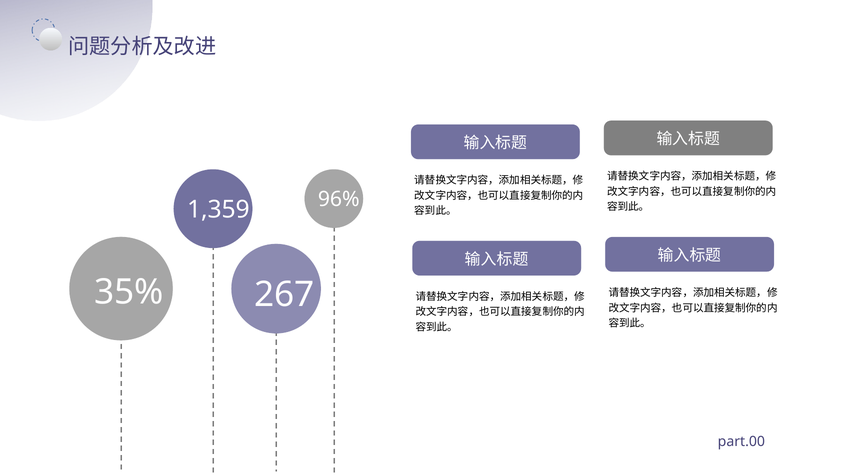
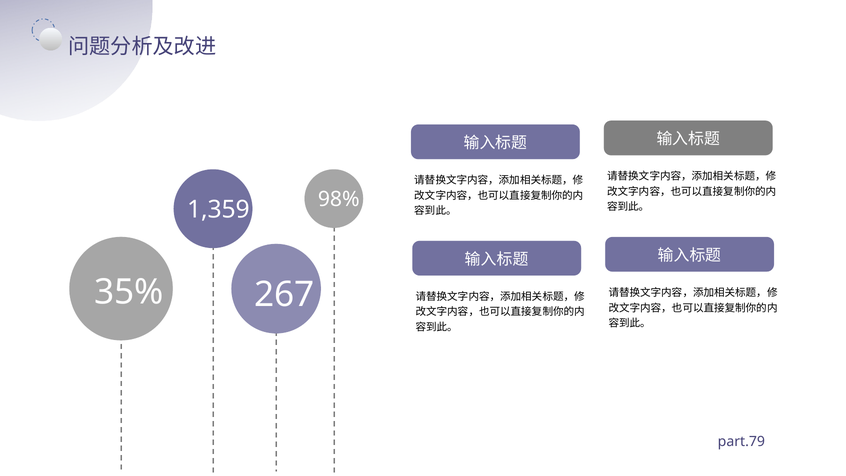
96%: 96% -> 98%
part.00: part.00 -> part.79
